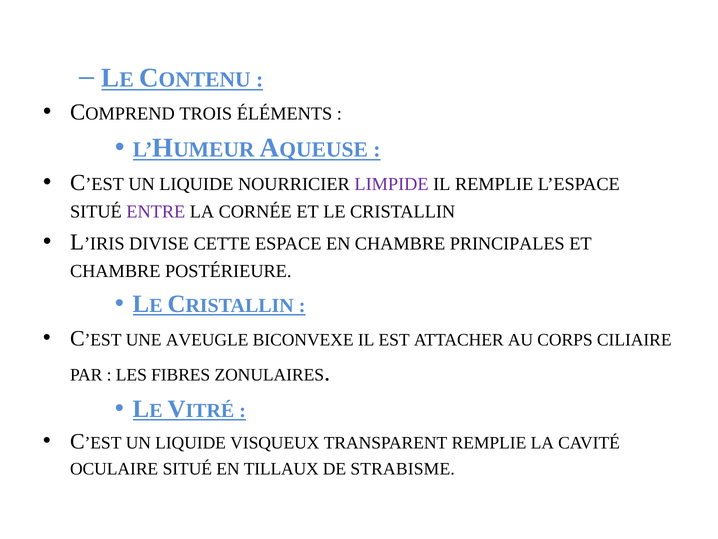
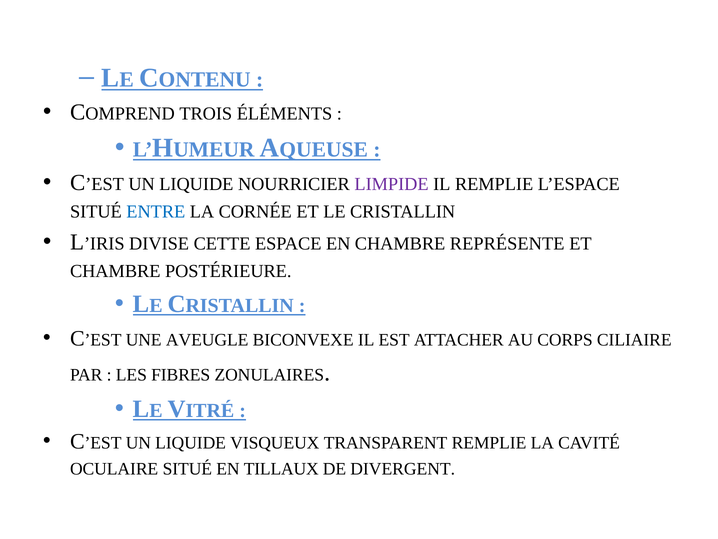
ENTRE colour: purple -> blue
PRINCIPALES: PRINCIPALES -> REPRÉSENTE
STRABISME: STRABISME -> DIVERGENT
